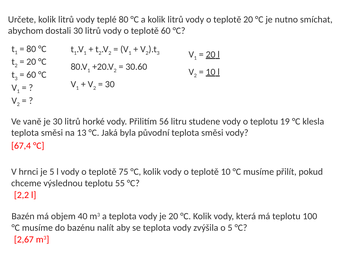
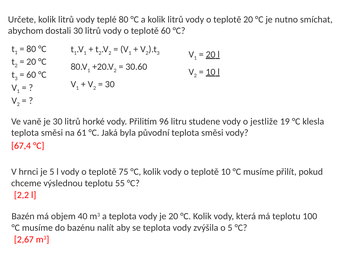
56: 56 -> 96
o teplotu: teplotu -> jestliže
13: 13 -> 61
